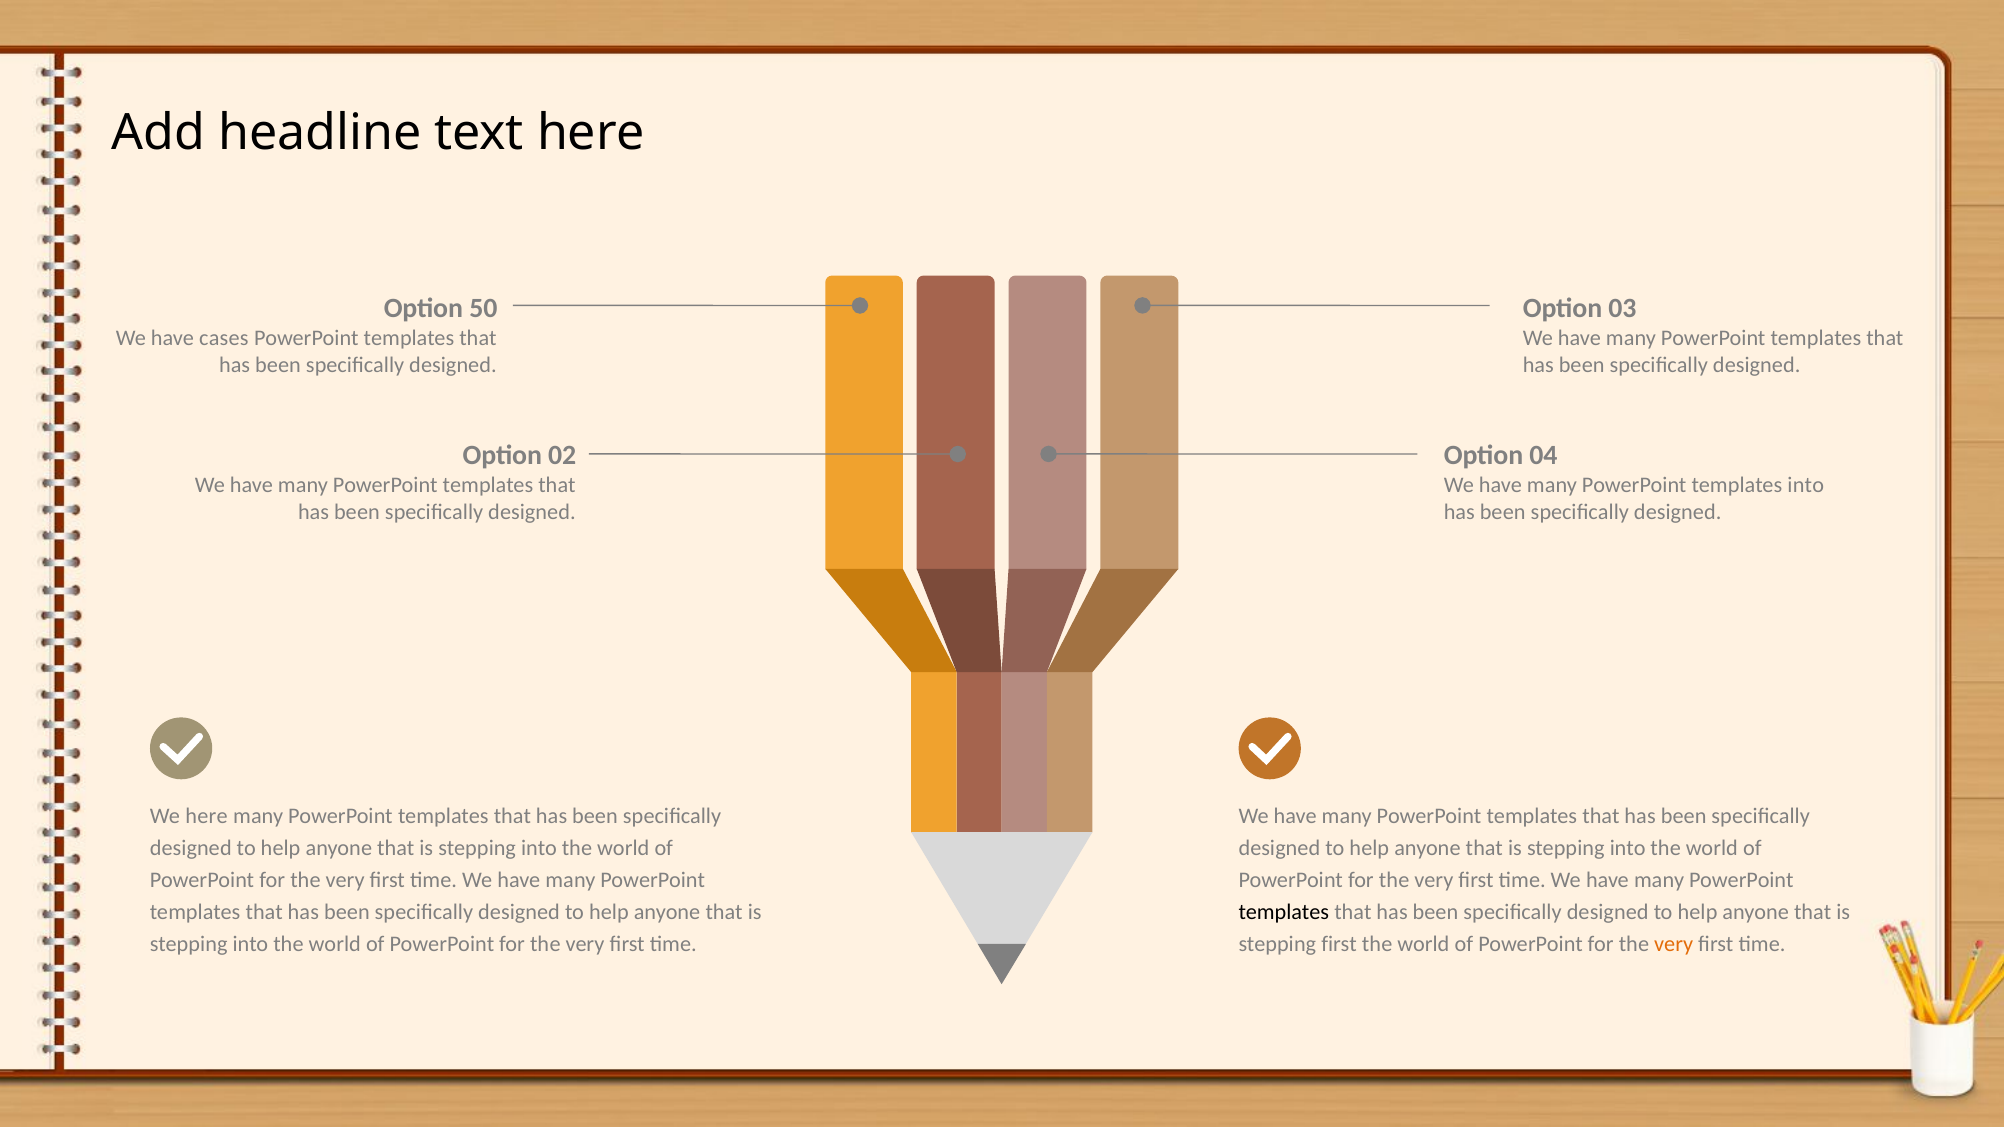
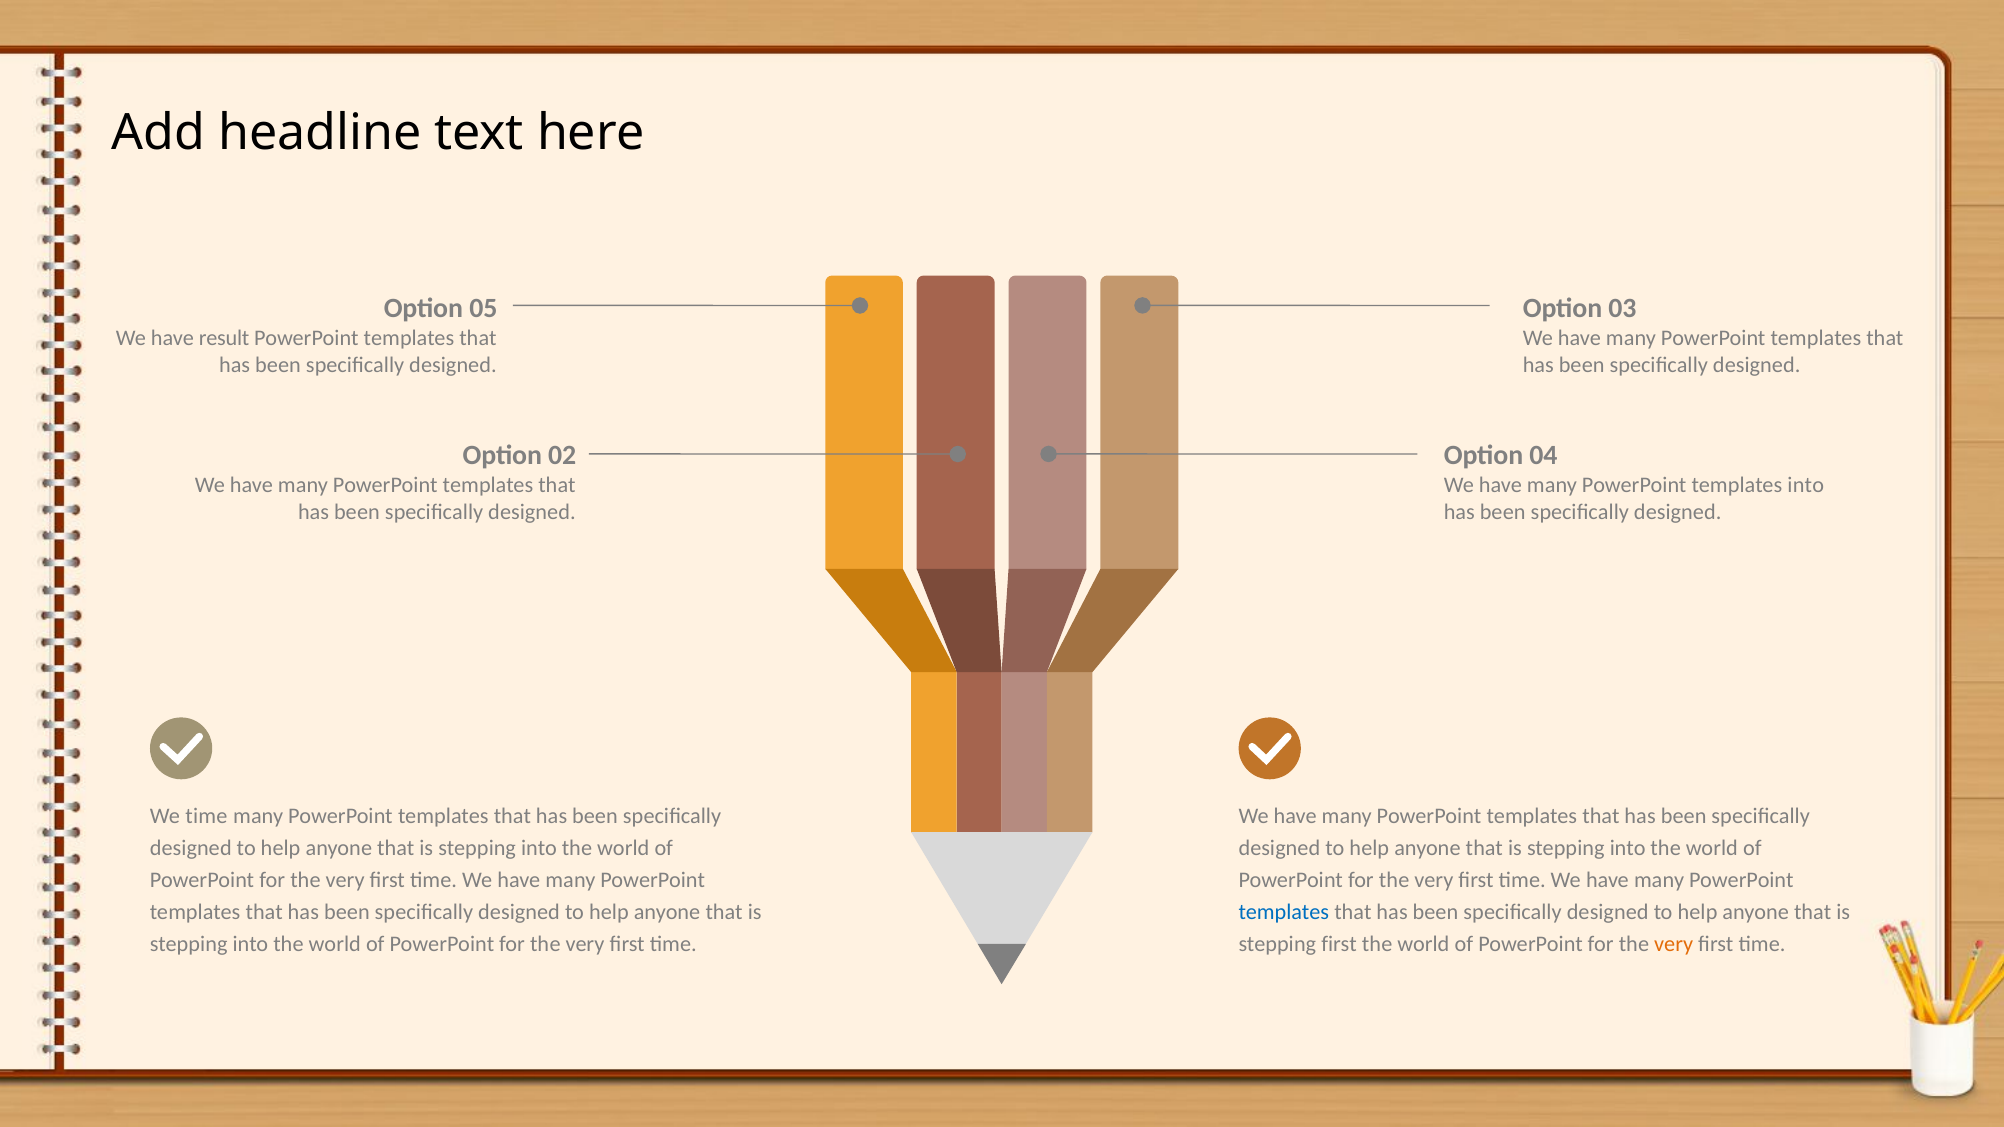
50: 50 -> 05
cases: cases -> result
We here: here -> time
templates at (1284, 913) colour: black -> blue
